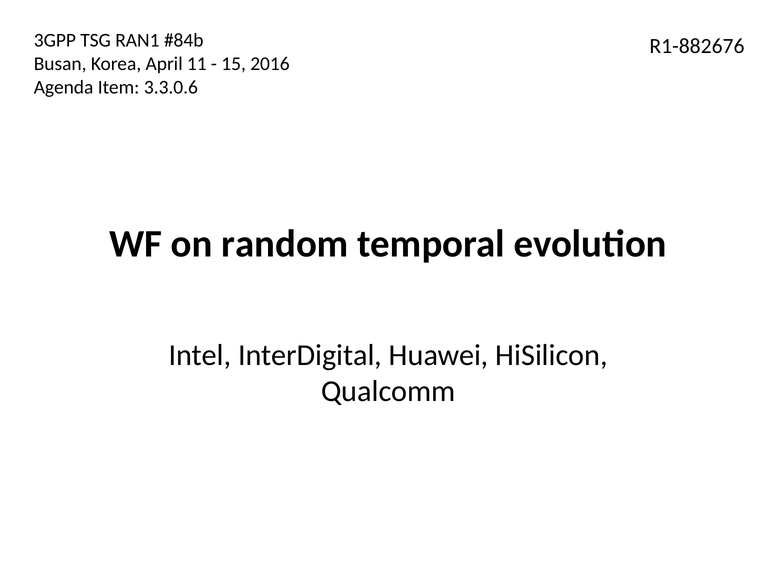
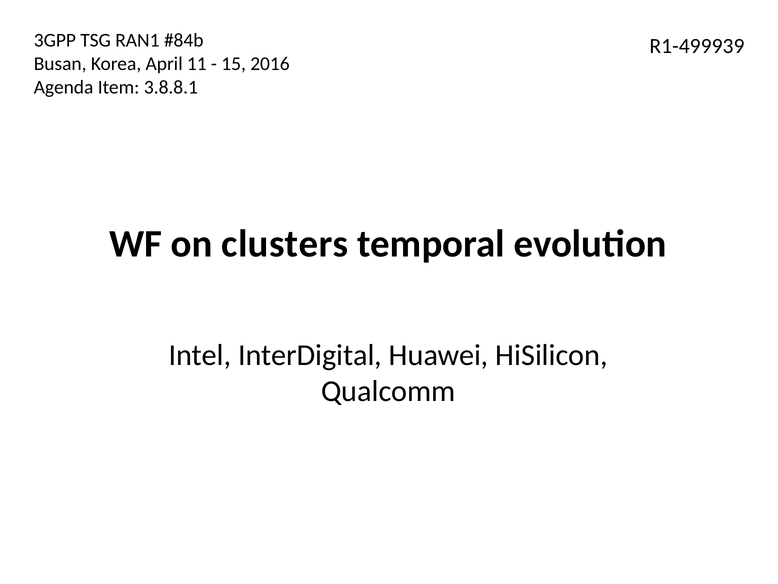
R1-882676: R1-882676 -> R1-499939
3.3.0.6: 3.3.0.6 -> 3.8.8.1
random: random -> clusters
